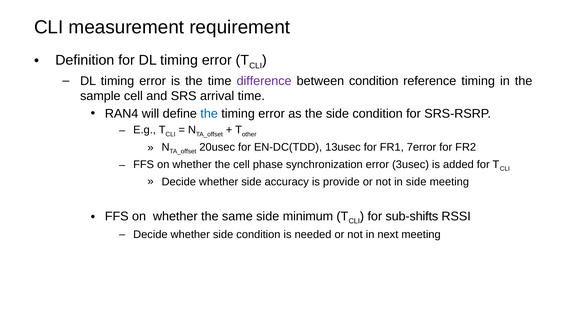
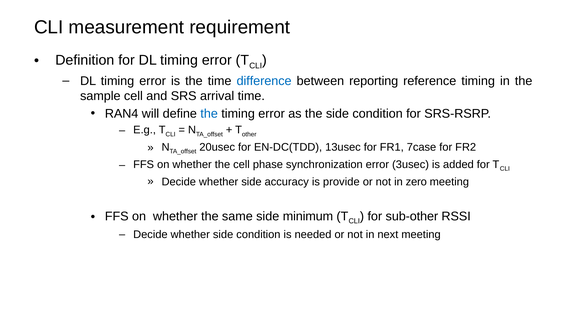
difference colour: purple -> blue
between condition: condition -> reporting
7error: 7error -> 7case
in side: side -> zero
sub-shifts: sub-shifts -> sub-other
